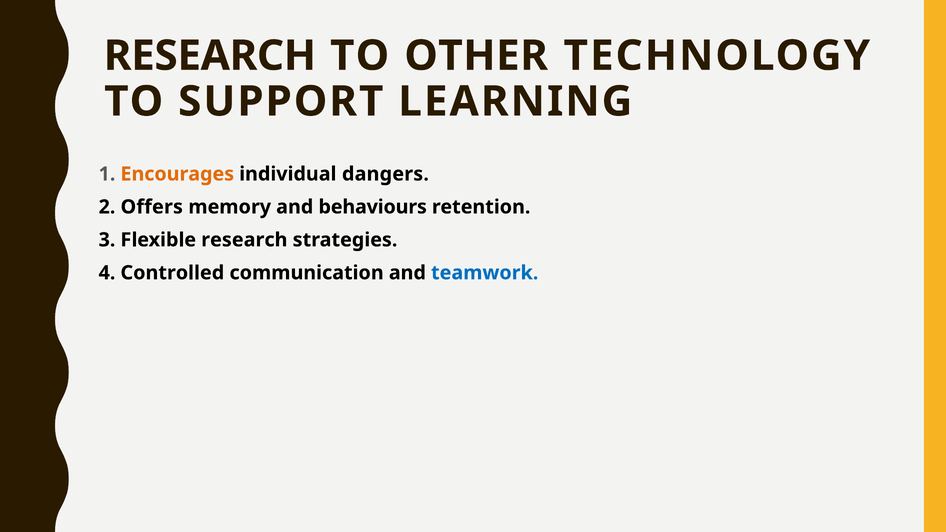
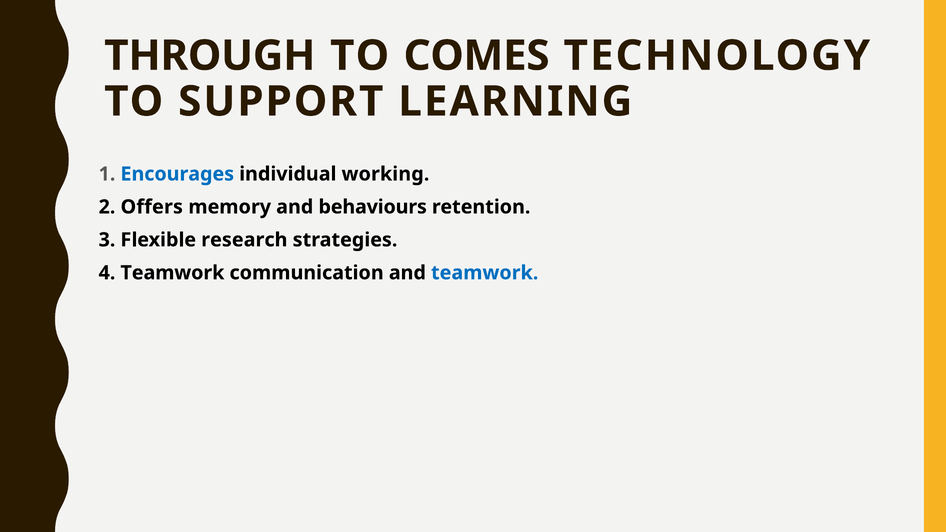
RESEARCH at (210, 56): RESEARCH -> THROUGH
OTHER: OTHER -> COMES
Encourages colour: orange -> blue
dangers: dangers -> working
4 Controlled: Controlled -> Teamwork
